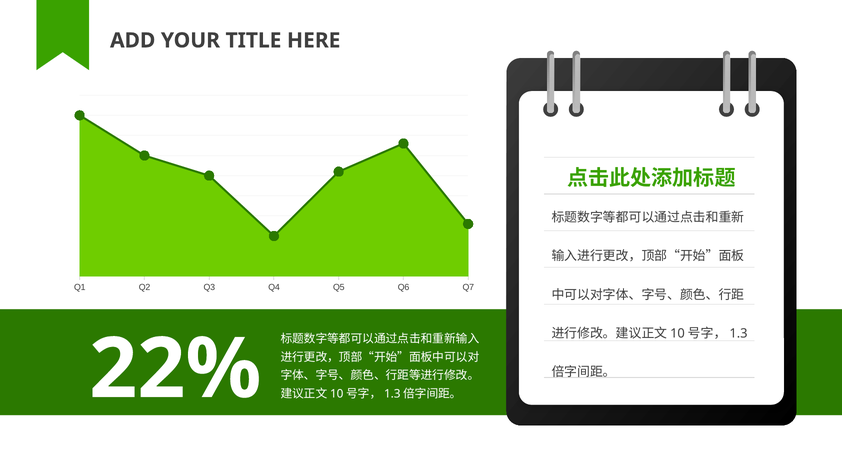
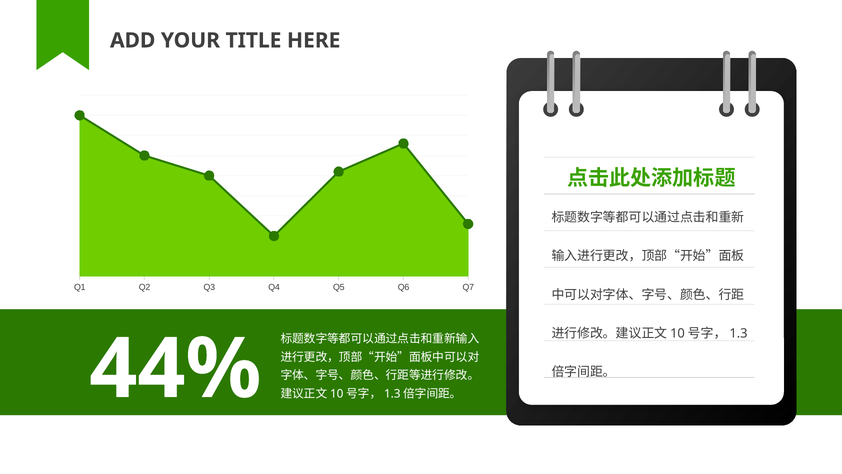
22%: 22% -> 44%
